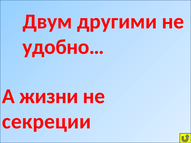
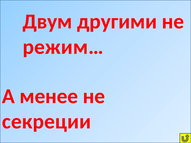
удобно…: удобно… -> режим…
жизни: жизни -> менее
